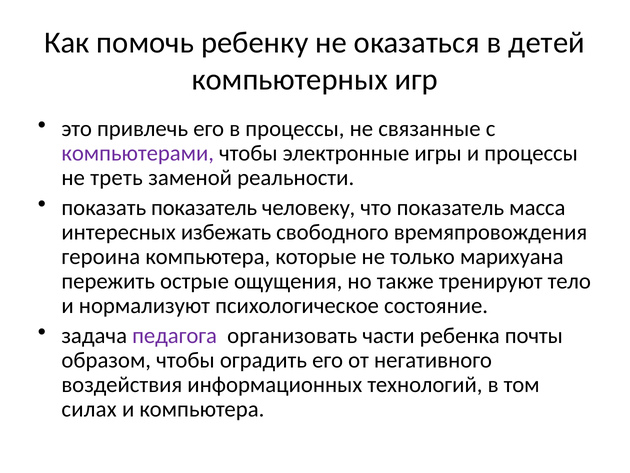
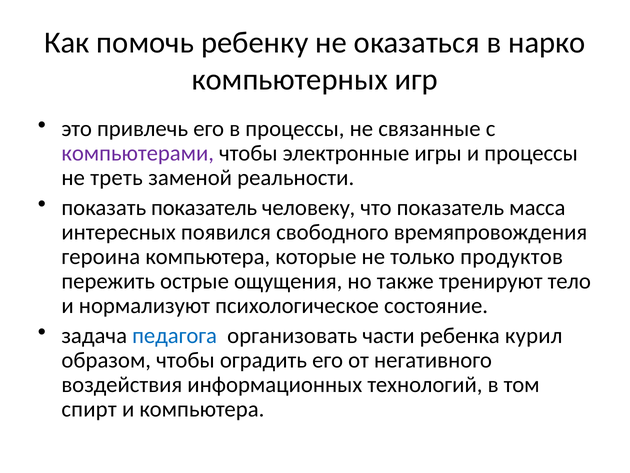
детей: детей -> нарко
избежать: избежать -> появился
марихуана: марихуана -> продуктов
педагога colour: purple -> blue
почты: почты -> курил
силах: силах -> спирт
